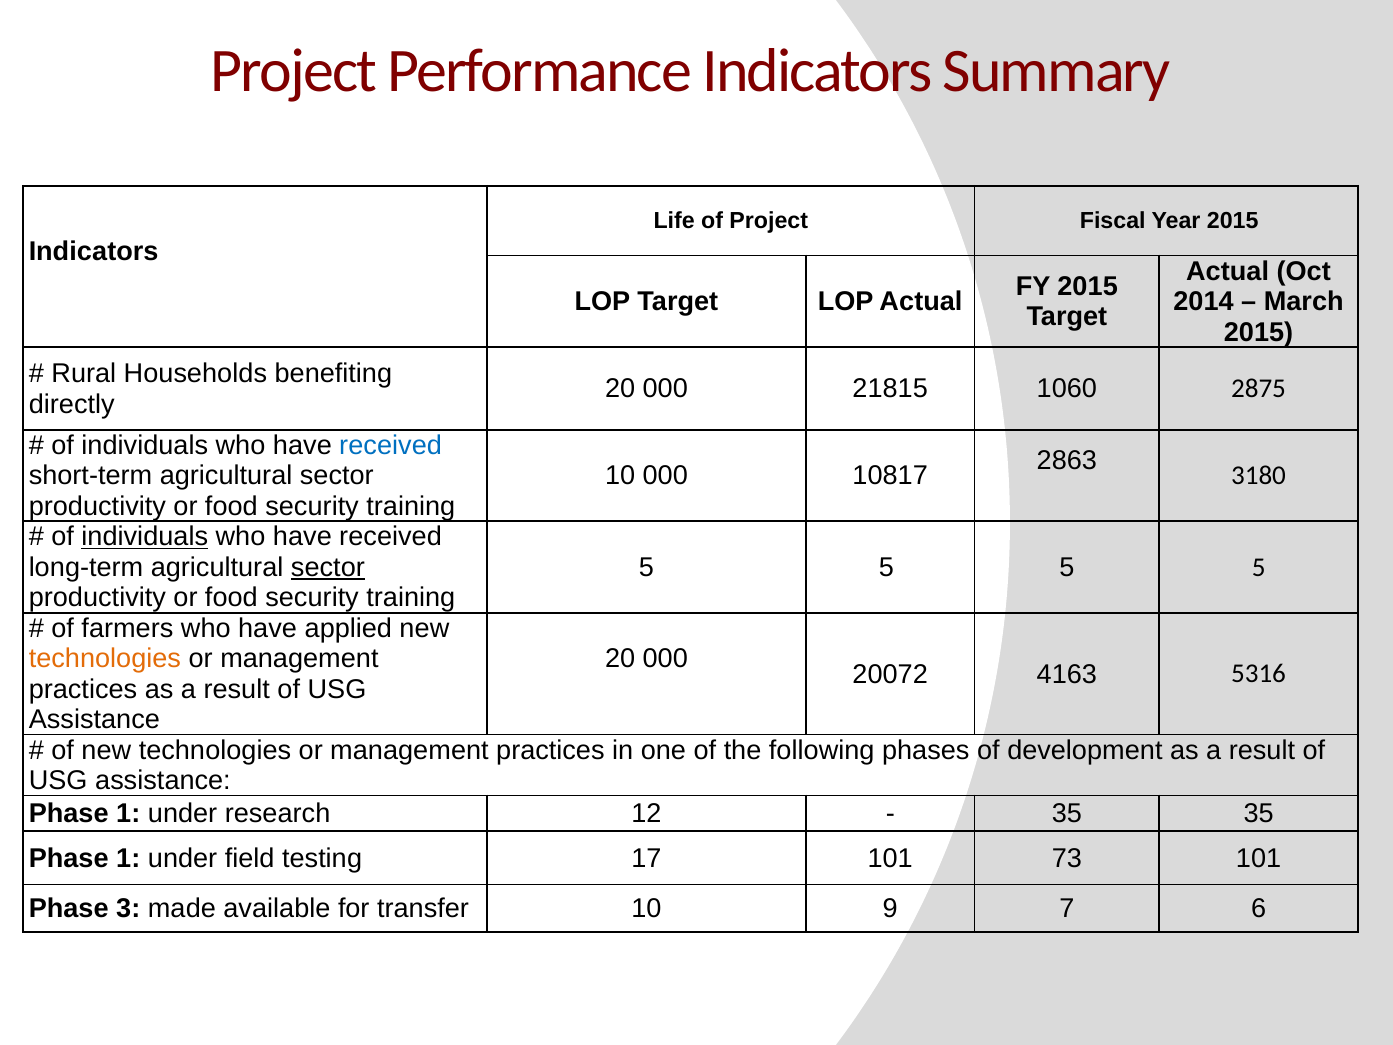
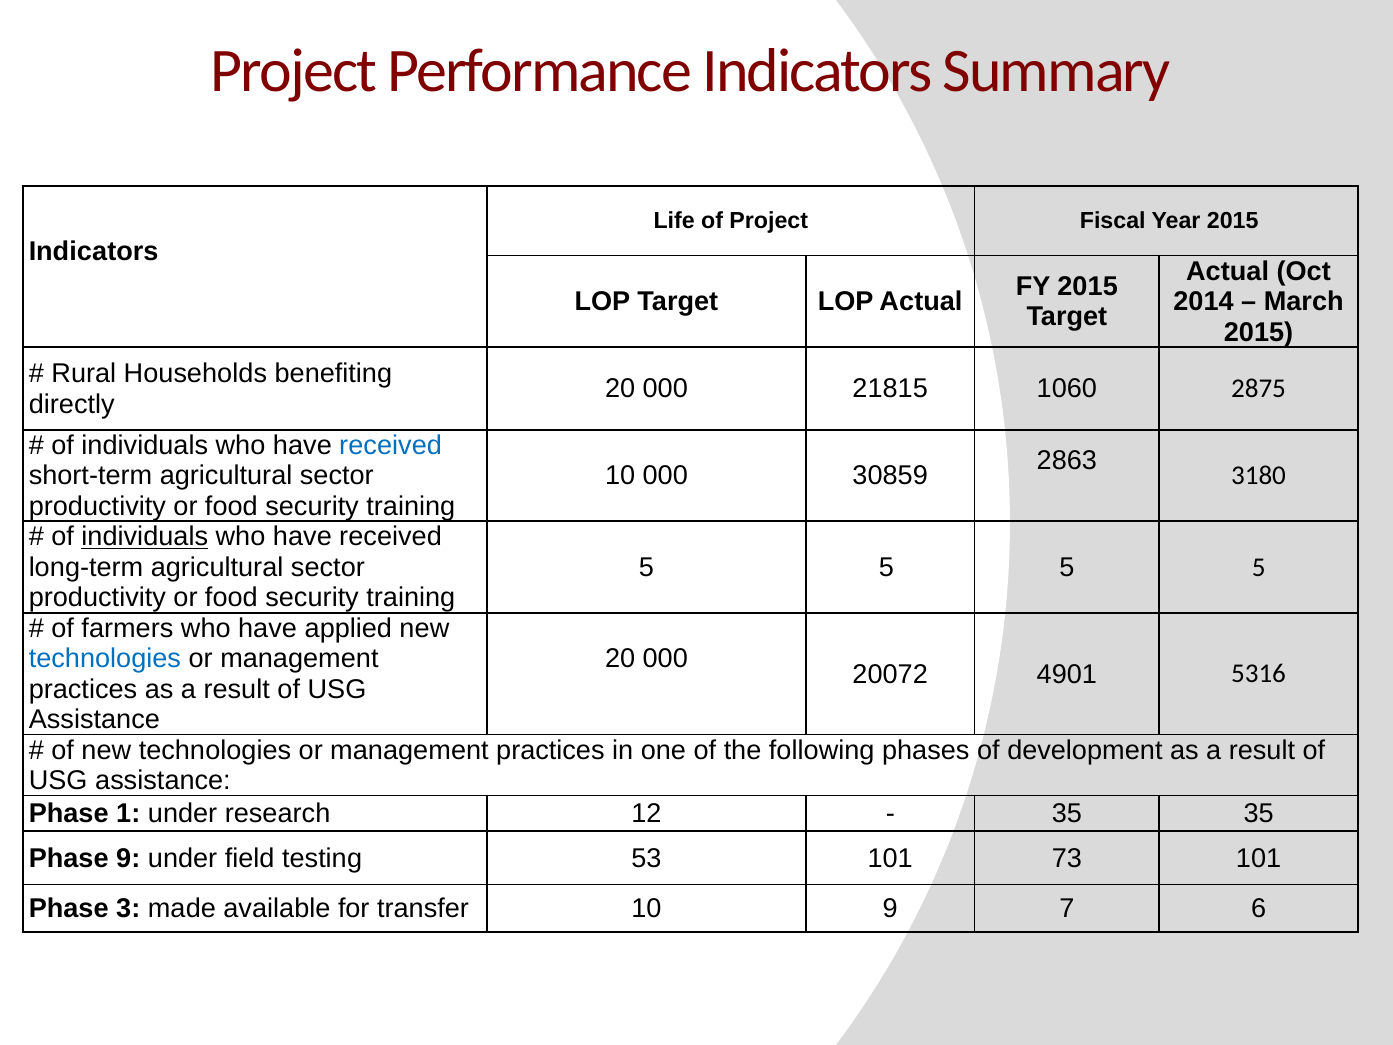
10817: 10817 -> 30859
sector at (328, 567) underline: present -> none
technologies at (105, 659) colour: orange -> blue
4163: 4163 -> 4901
1 at (128, 858): 1 -> 9
17: 17 -> 53
